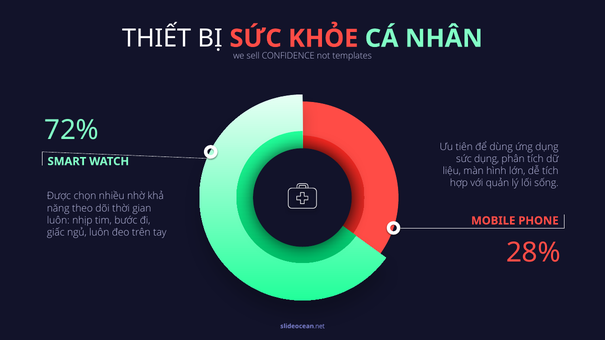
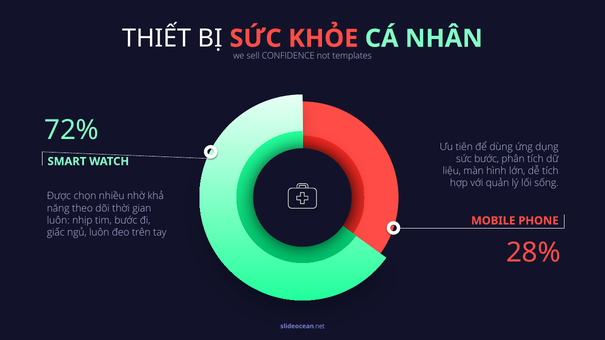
sức dụng: dụng -> bước
